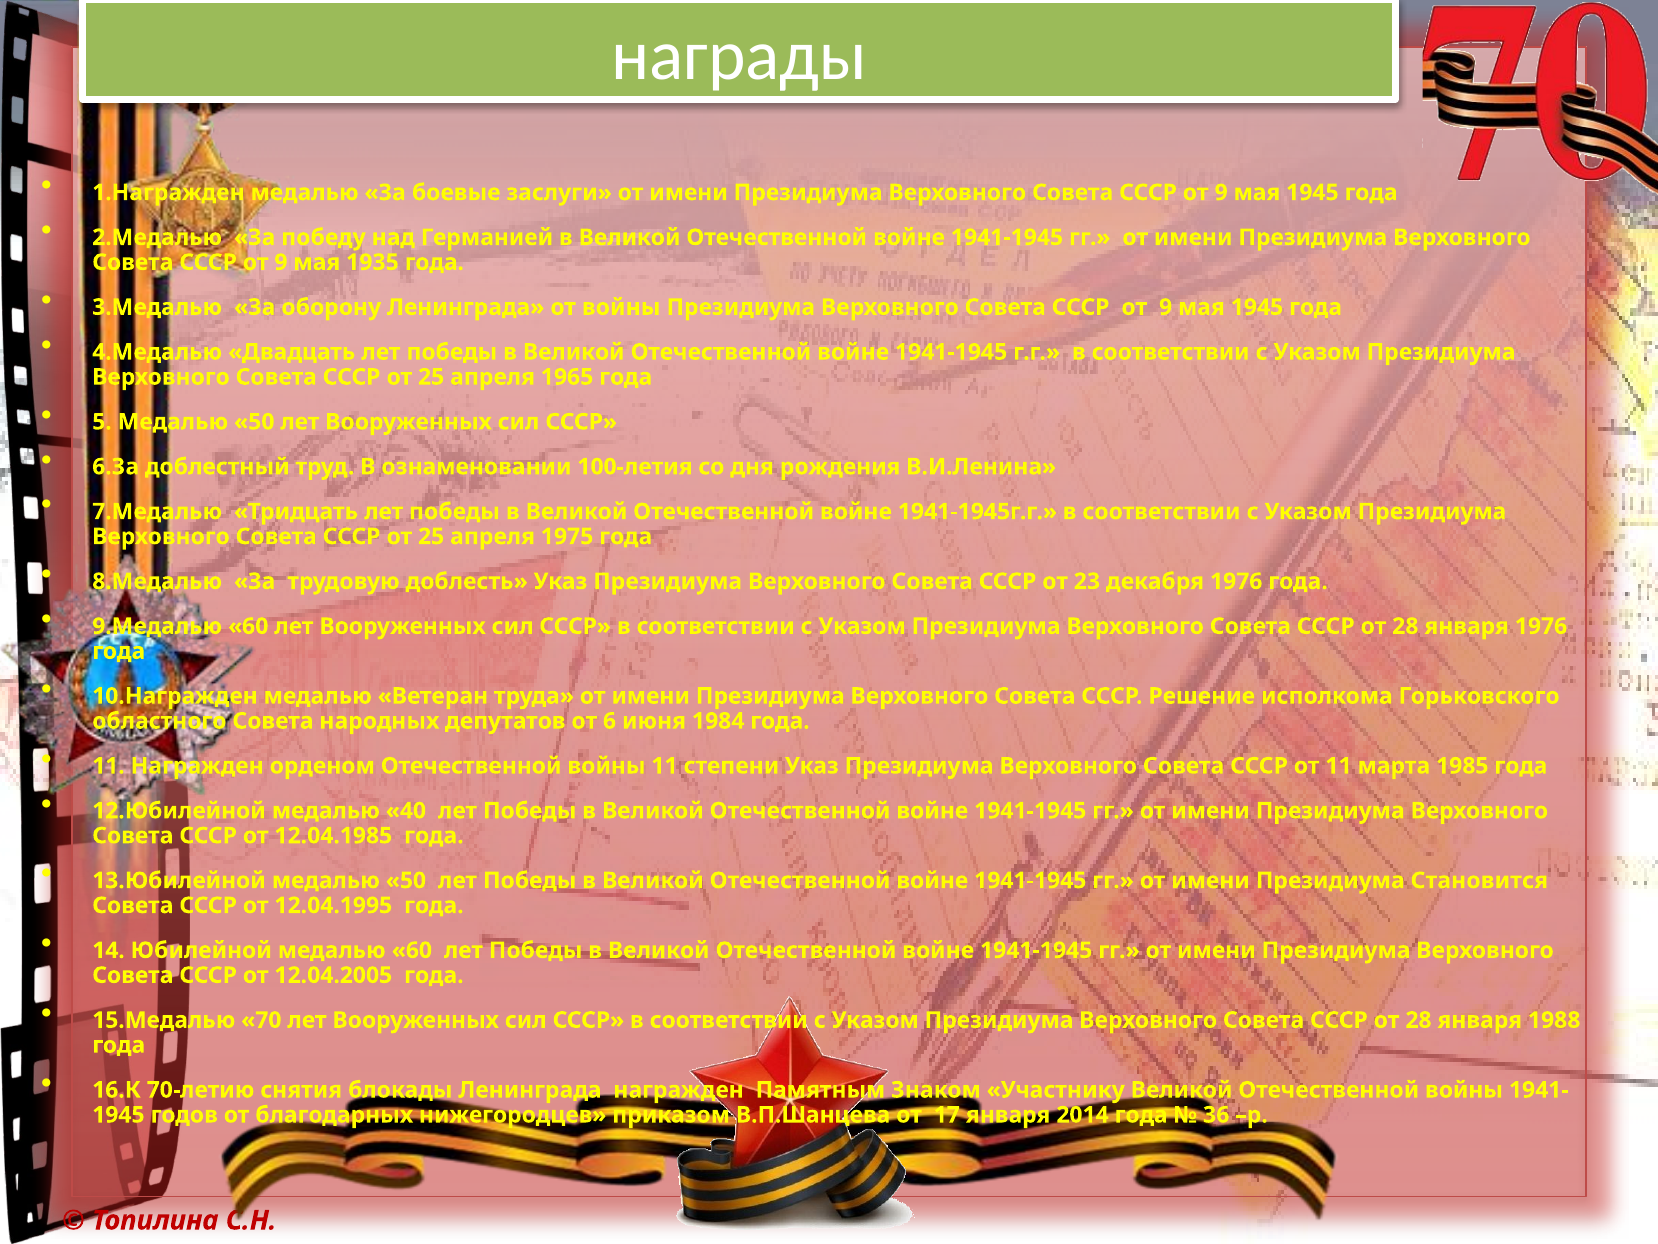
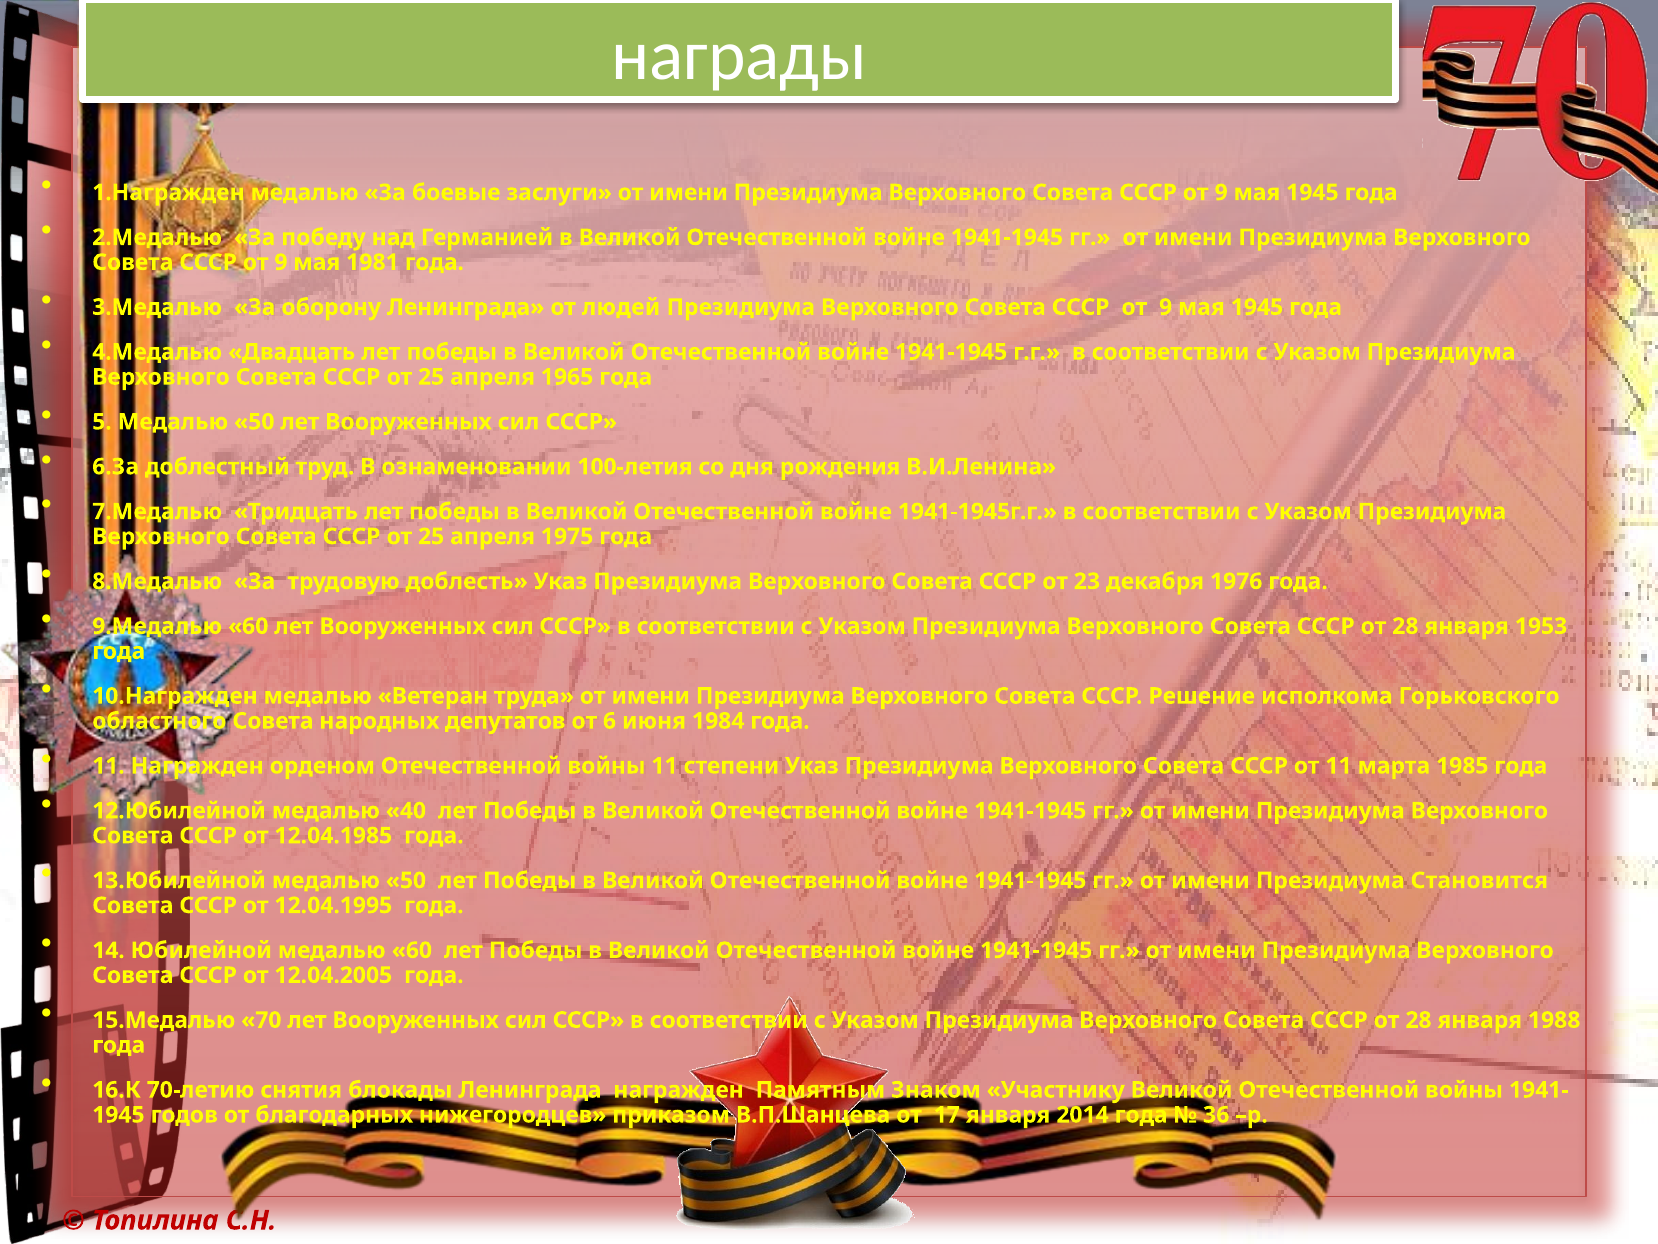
1935: 1935 -> 1981
от войны: войны -> людей
января 1976: 1976 -> 1953
